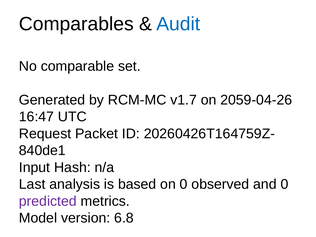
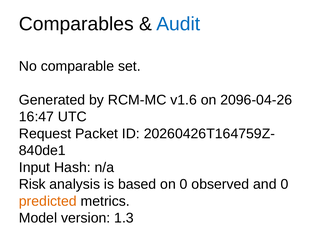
v1.7: v1.7 -> v1.6
2059-04-26: 2059-04-26 -> 2096-04-26
Last: Last -> Risk
predicted colour: purple -> orange
6.8: 6.8 -> 1.3
